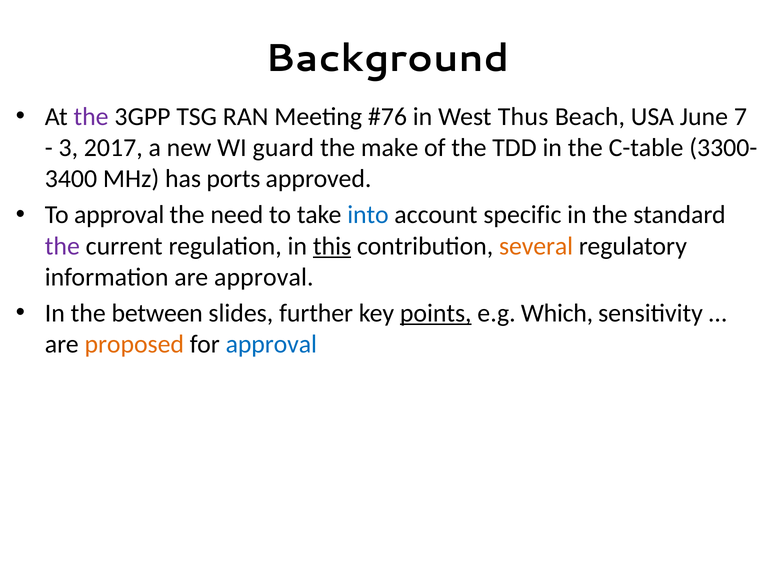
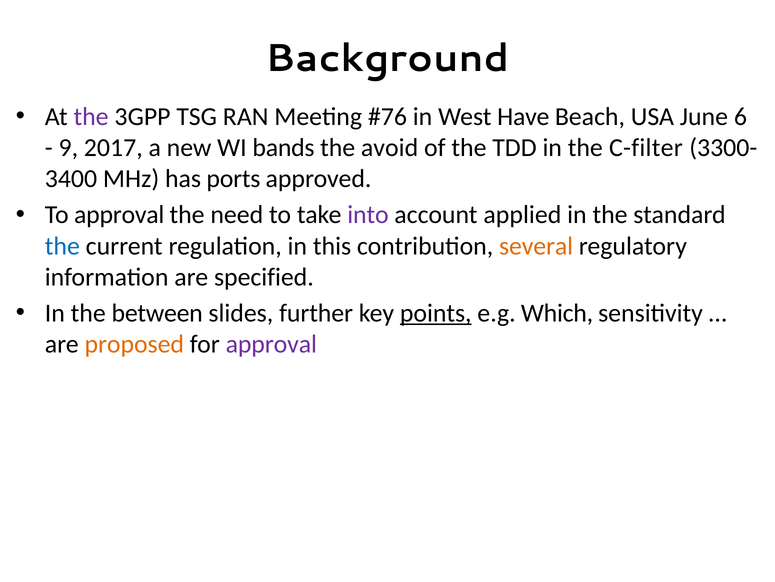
Thus: Thus -> Have
7: 7 -> 6
3: 3 -> 9
guard: guard -> bands
make: make -> avoid
C-table: C-table -> C-filter
into colour: blue -> purple
specific: specific -> applied
the at (62, 246) colour: purple -> blue
this underline: present -> none
are approval: approval -> specified
approval at (271, 344) colour: blue -> purple
